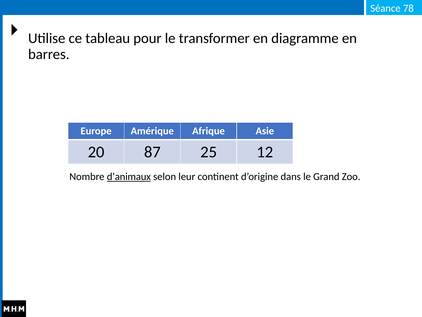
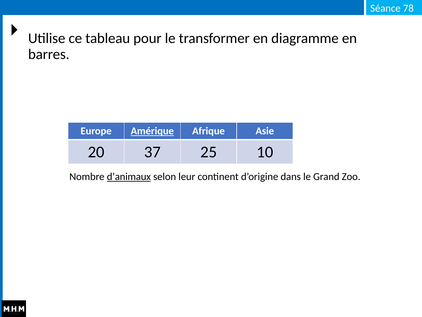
Amérique underline: none -> present
87: 87 -> 37
12: 12 -> 10
